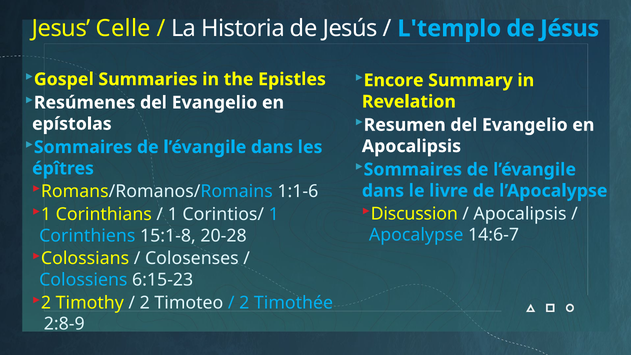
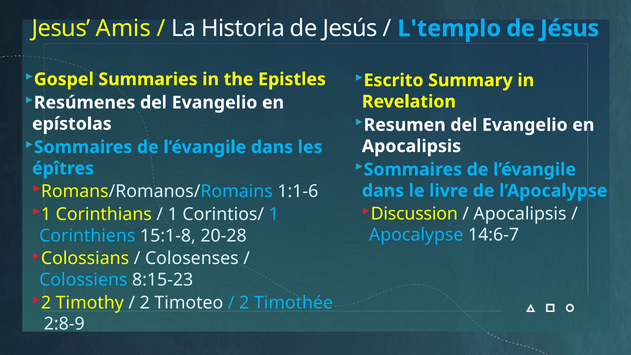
Celle: Celle -> Amis
Encore: Encore -> Escrito
6:15-23: 6:15-23 -> 8:15-23
